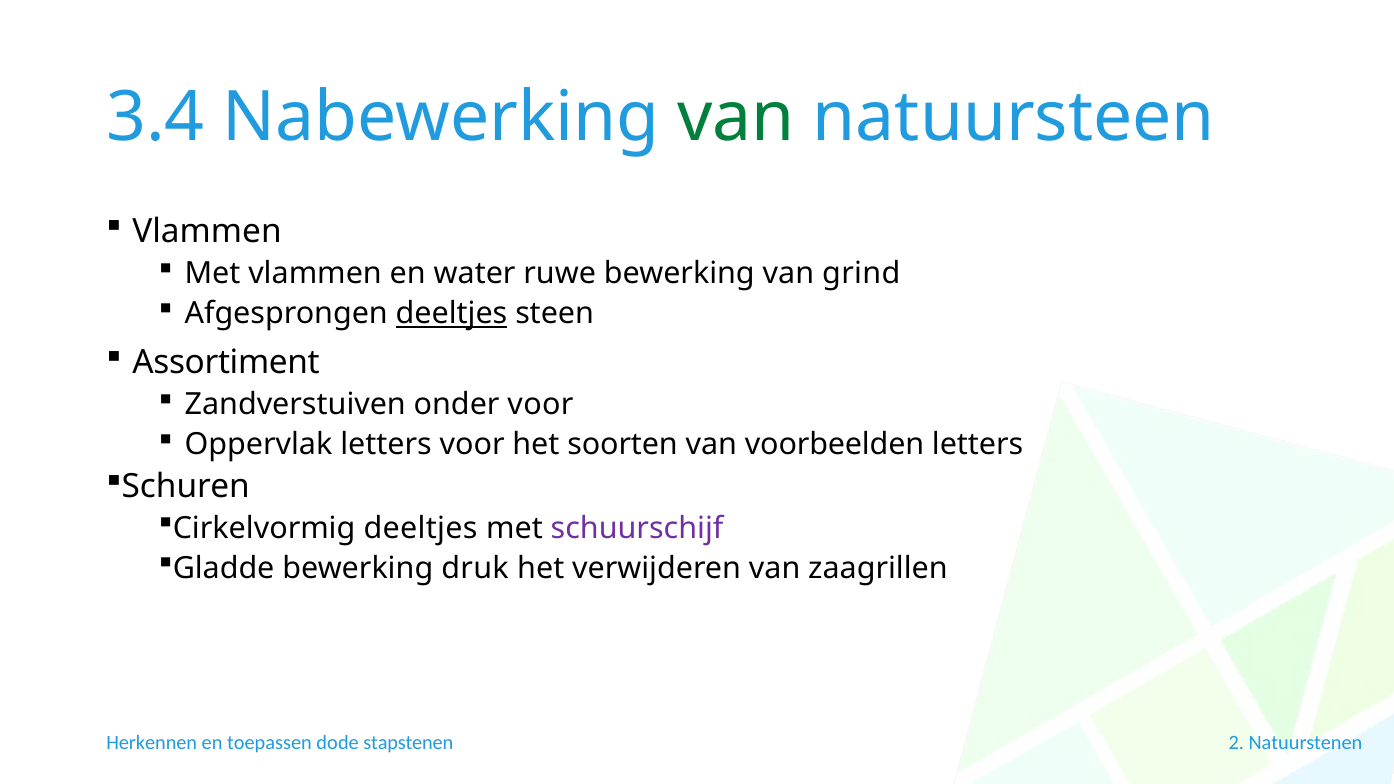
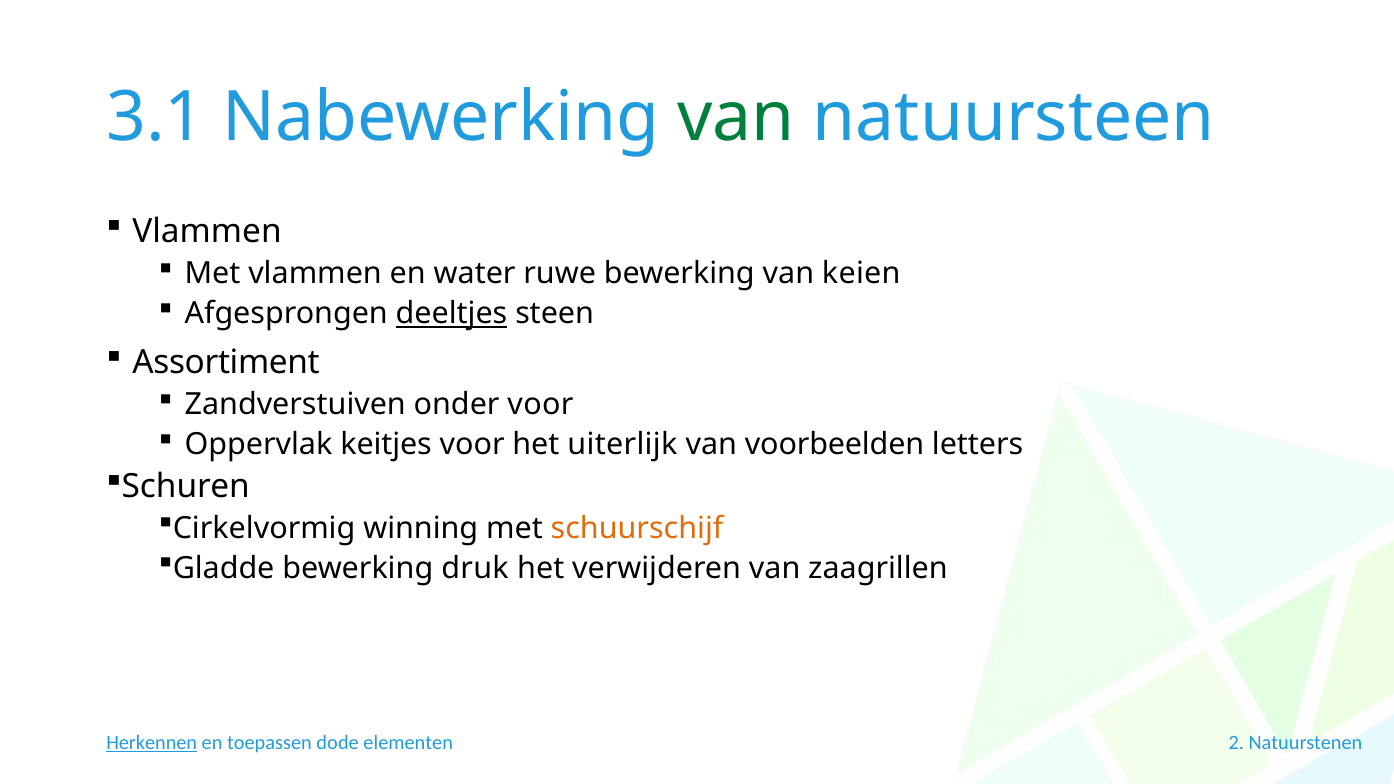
3.4: 3.4 -> 3.1
grind: grind -> keien
Oppervlak letters: letters -> keitjes
soorten: soorten -> uiterlijk
Cirkelvormig deeltjes: deeltjes -> winning
schuurschijf colour: purple -> orange
Herkennen underline: none -> present
stapstenen: stapstenen -> elementen
